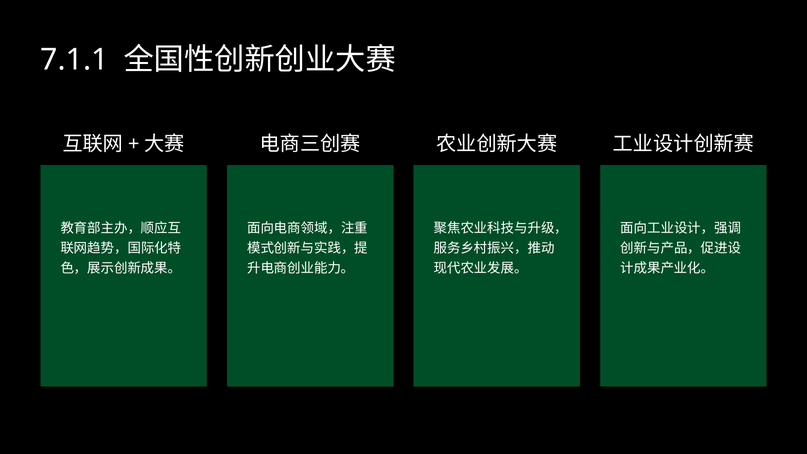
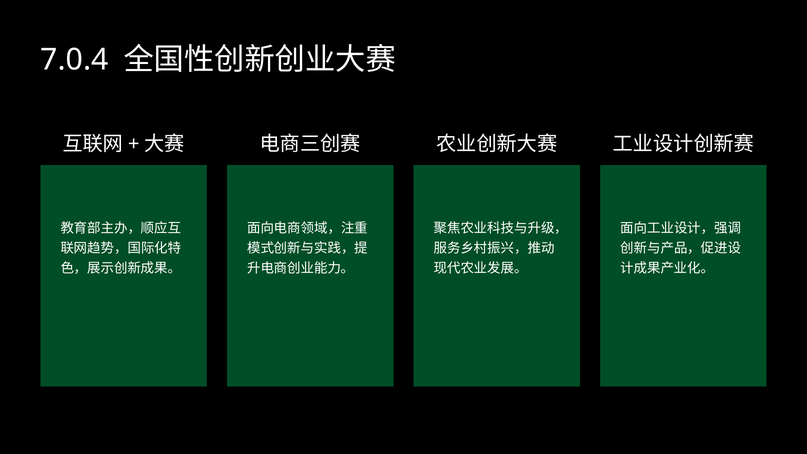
7.1.1: 7.1.1 -> 7.0.4
